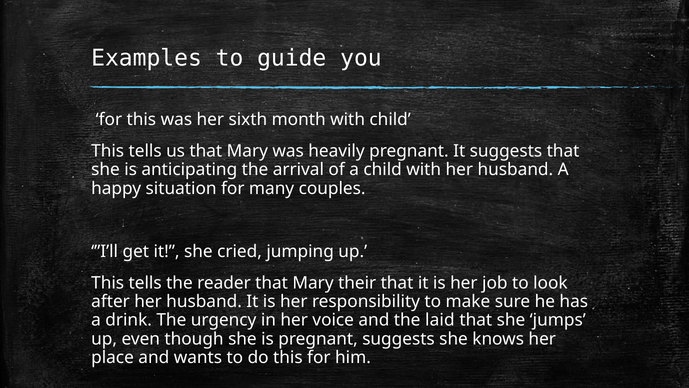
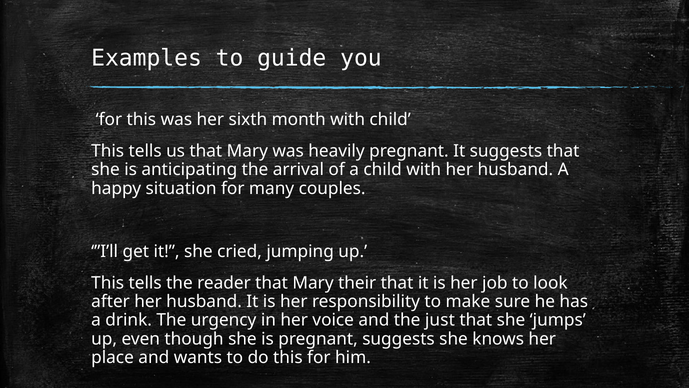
laid: laid -> just
